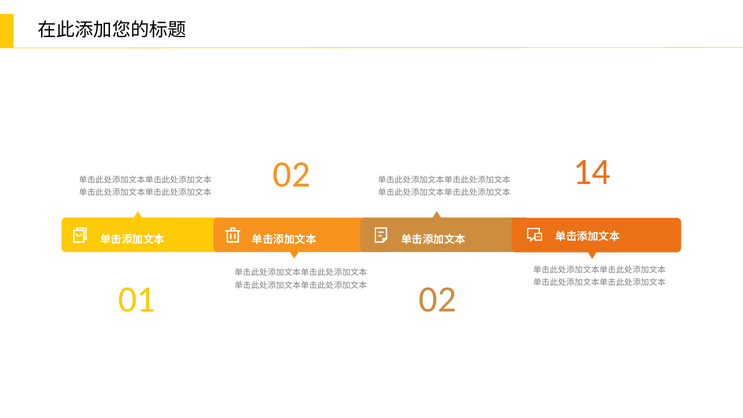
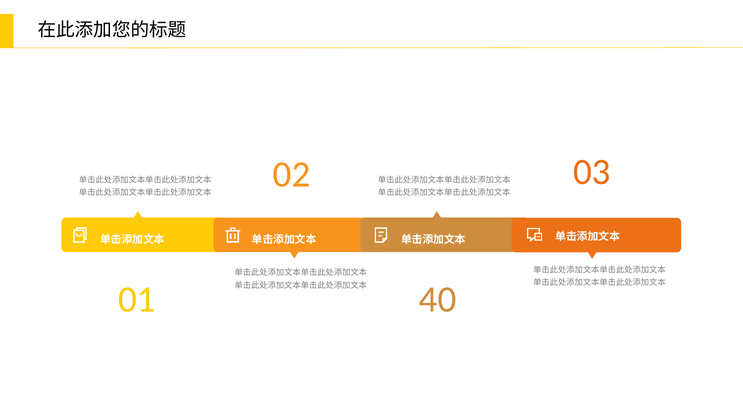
14: 14 -> 03
01 02: 02 -> 40
